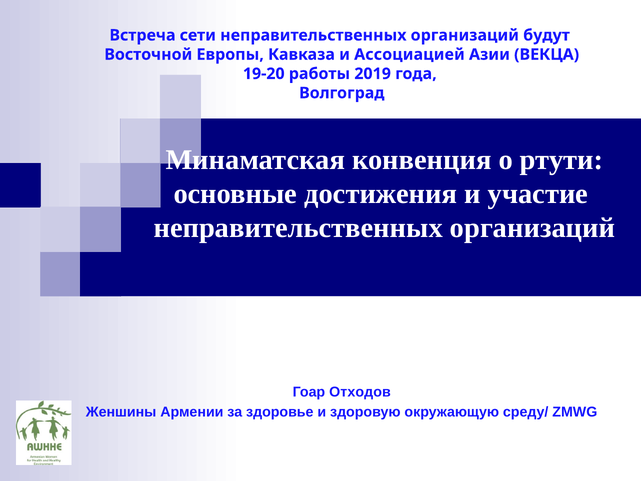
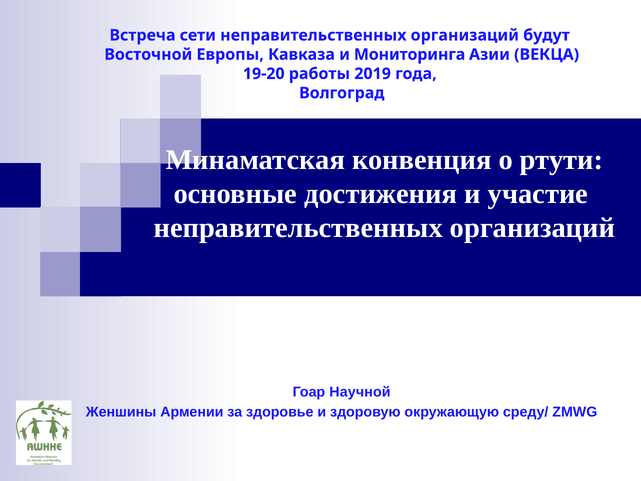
Ассоциацией: Ассоциацией -> Мониторинга
Отходов: Отходов -> Научной
